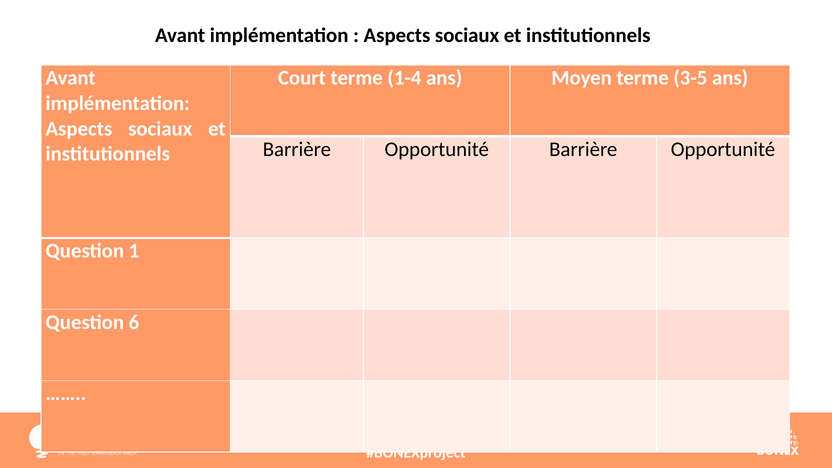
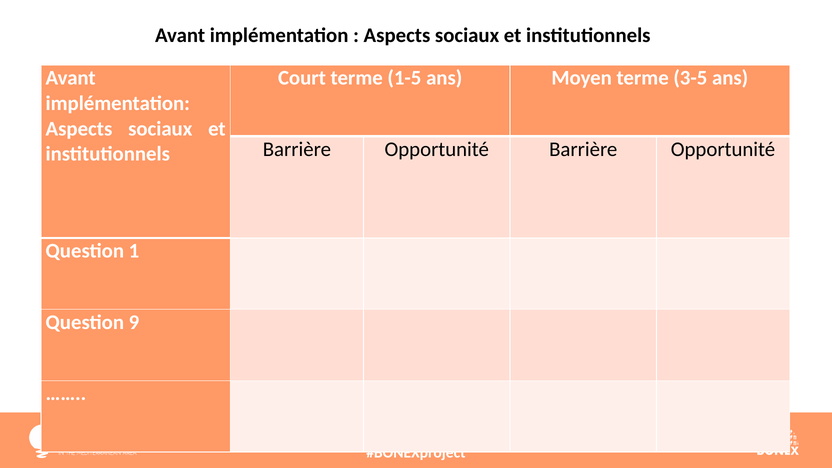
1-4: 1-4 -> 1-5
6: 6 -> 9
